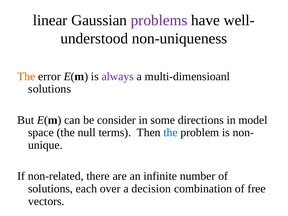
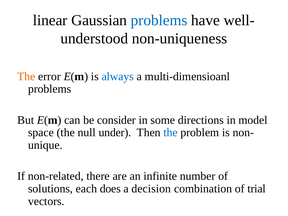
problems at (159, 20) colour: purple -> blue
always colour: purple -> blue
solutions at (50, 89): solutions -> problems
terms: terms -> under
over: over -> does
free: free -> trial
